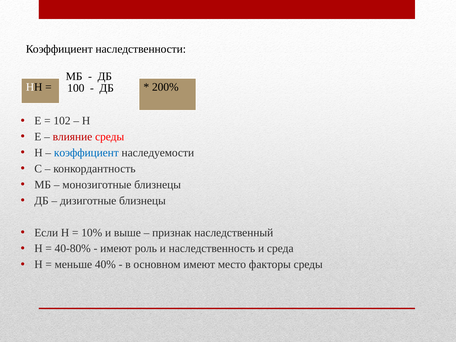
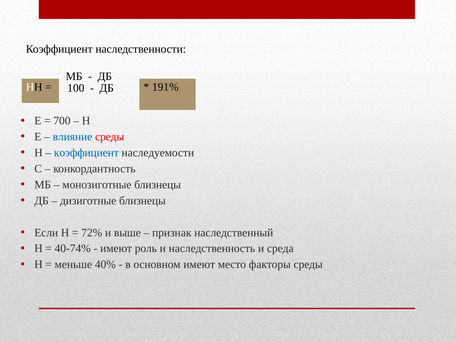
200%: 200% -> 191%
102: 102 -> 700
влияние colour: red -> blue
10%: 10% -> 72%
40-80%: 40-80% -> 40-74%
